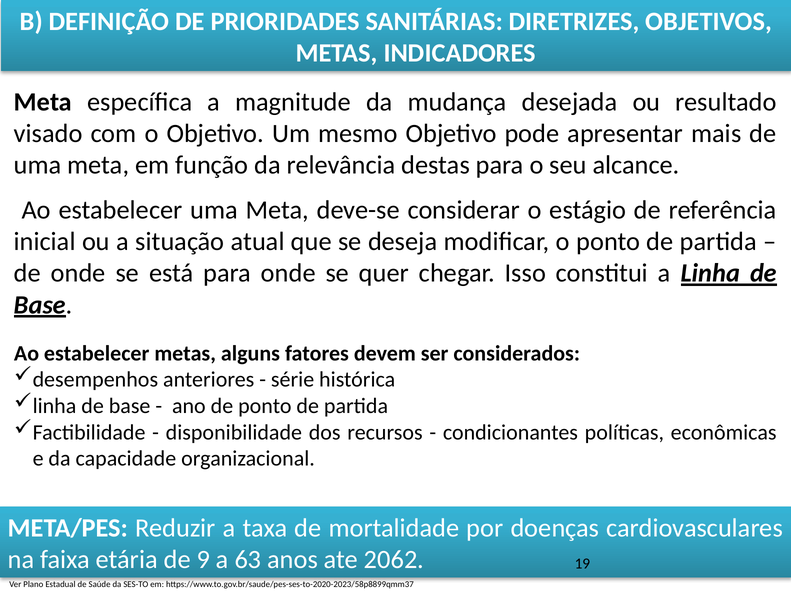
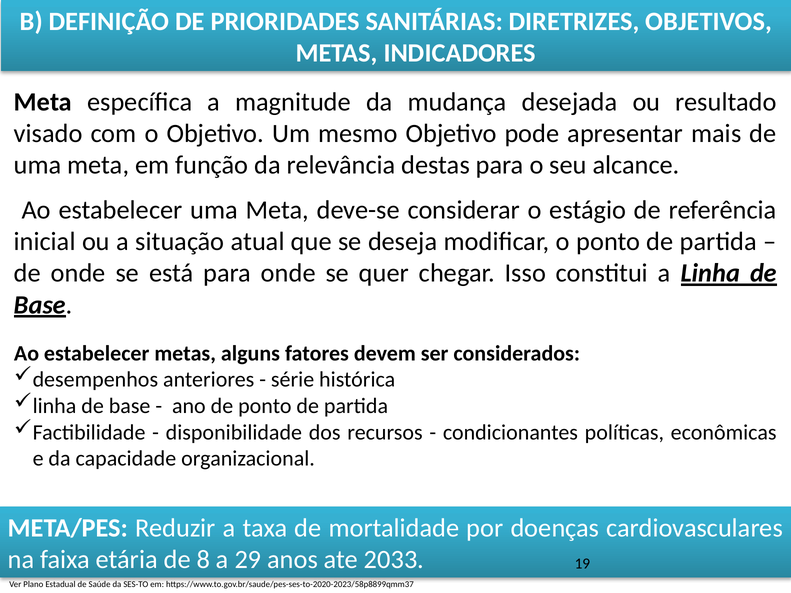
9: 9 -> 8
63: 63 -> 29
2062: 2062 -> 2033
